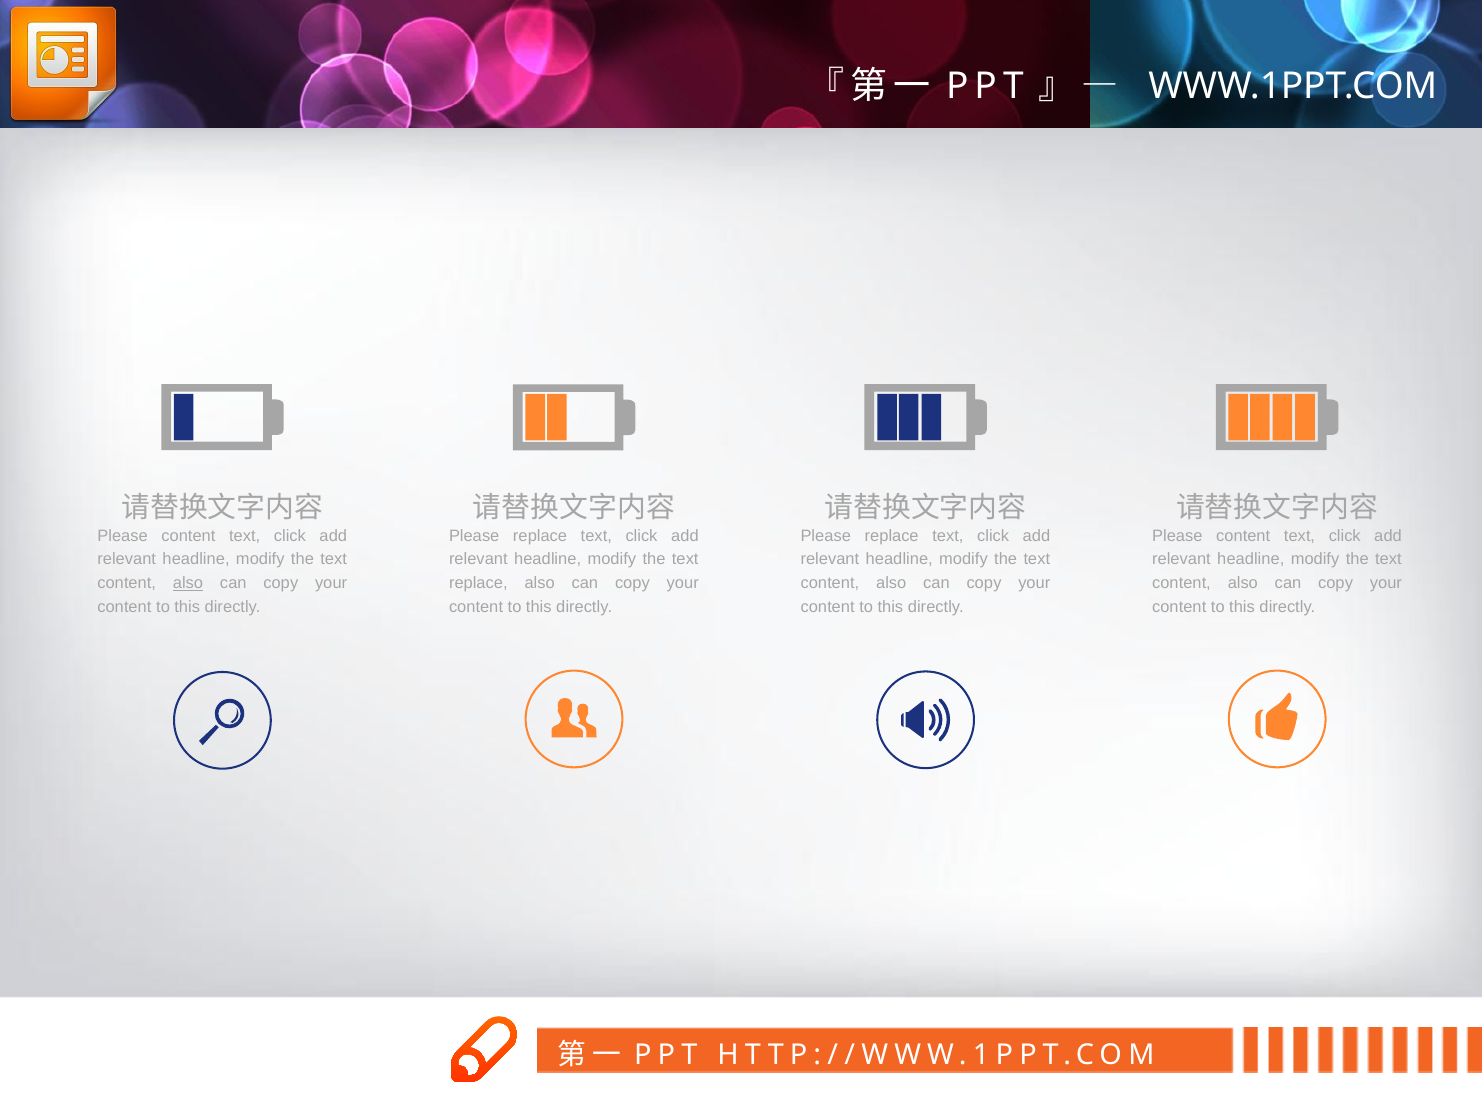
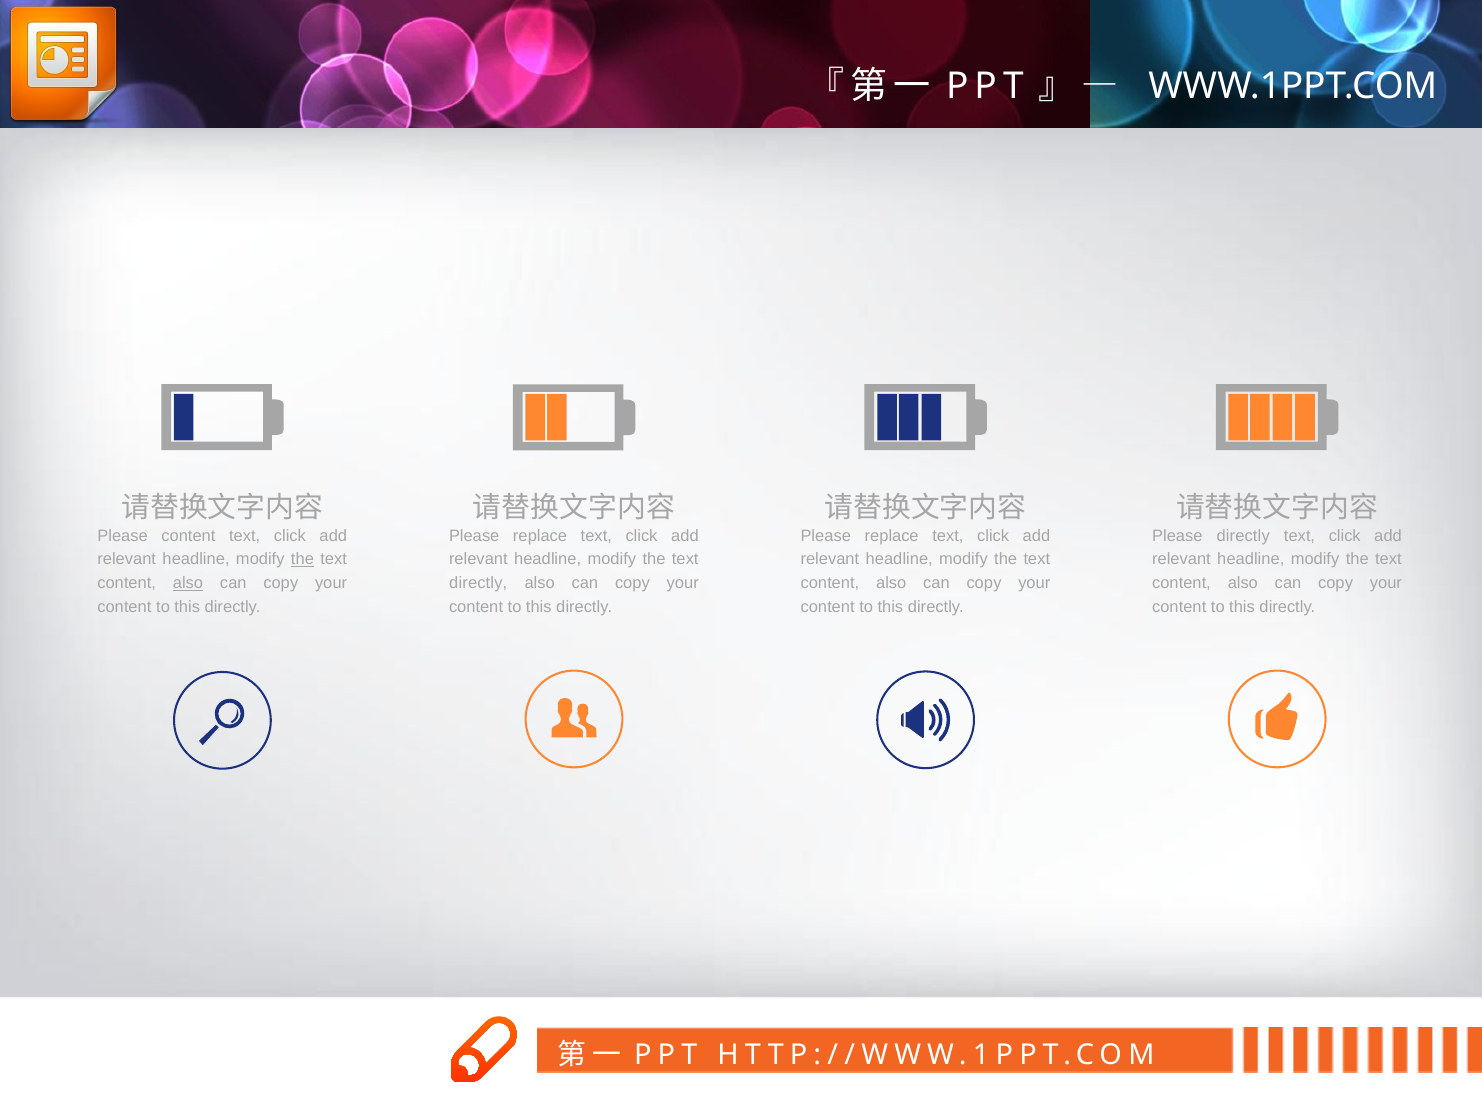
content at (1243, 536): content -> directly
the at (302, 560) underline: none -> present
replace at (478, 583): replace -> directly
